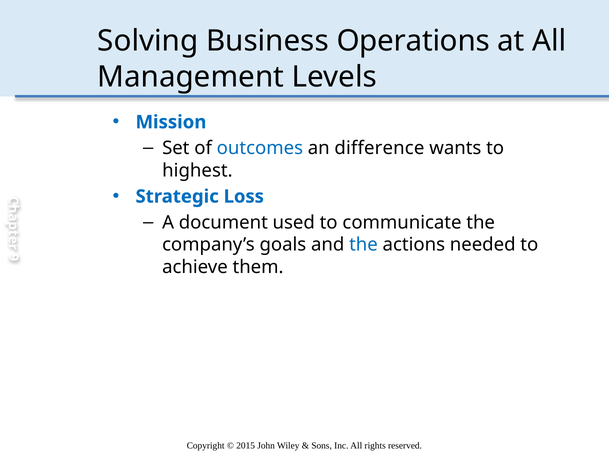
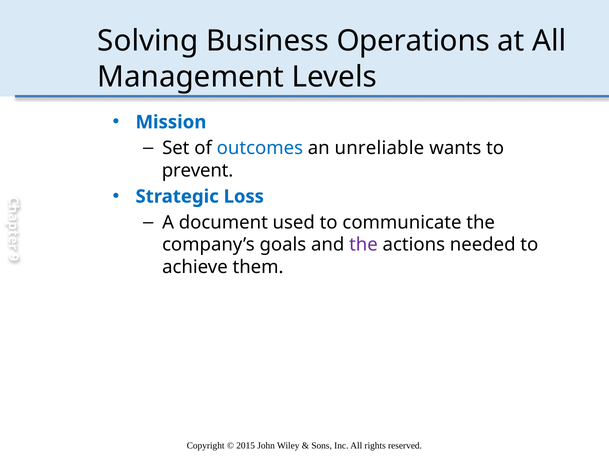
difference: difference -> unreliable
highest: highest -> prevent
the at (363, 245) colour: blue -> purple
